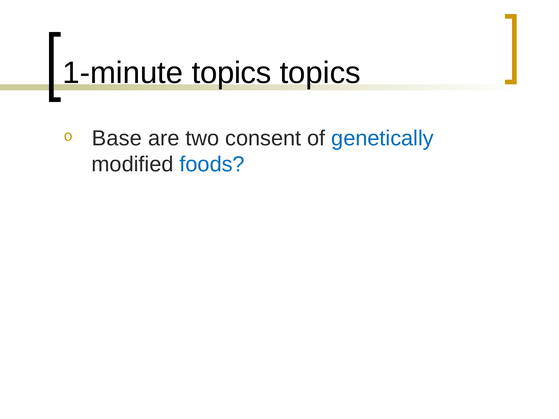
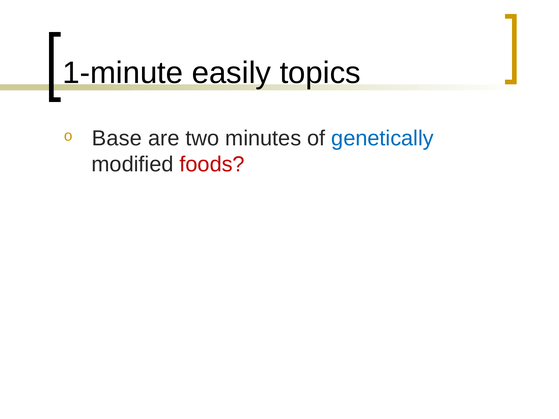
1-minute topics: topics -> easily
consent: consent -> minutes
foods colour: blue -> red
